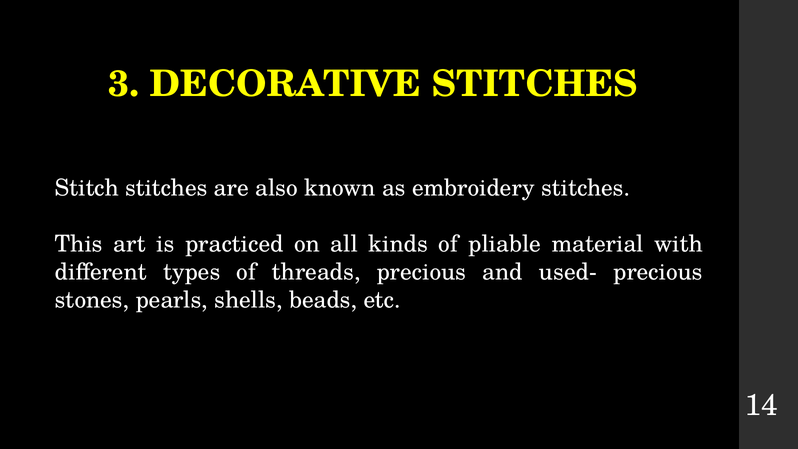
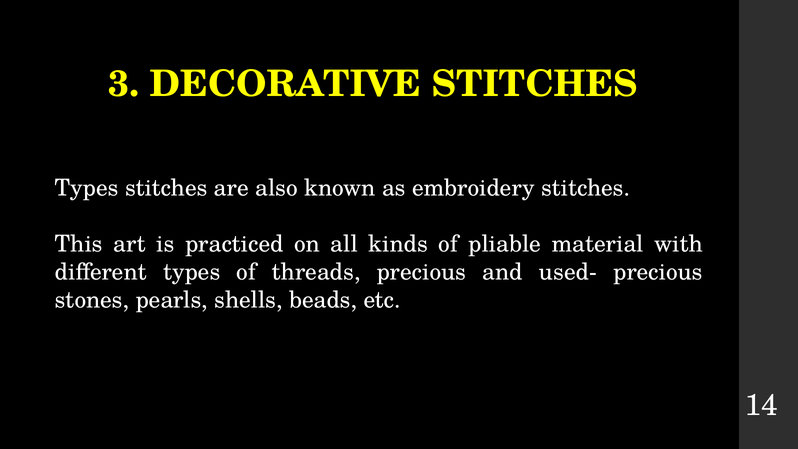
Stitch at (87, 188): Stitch -> Types
